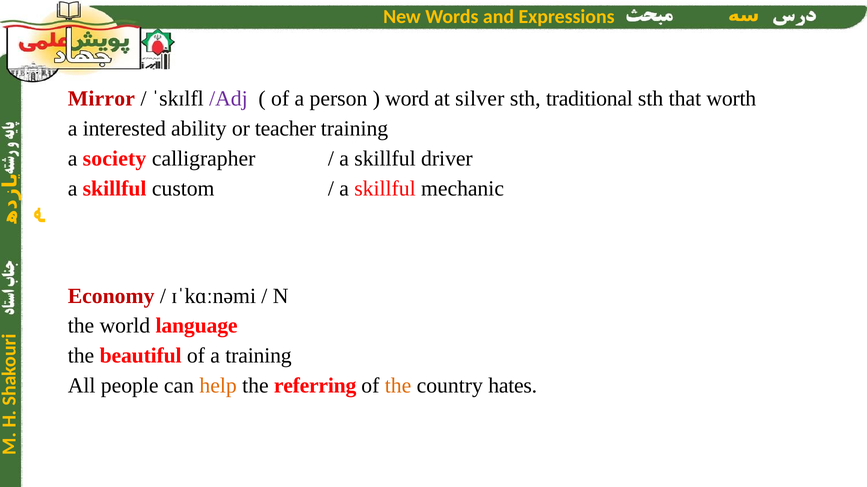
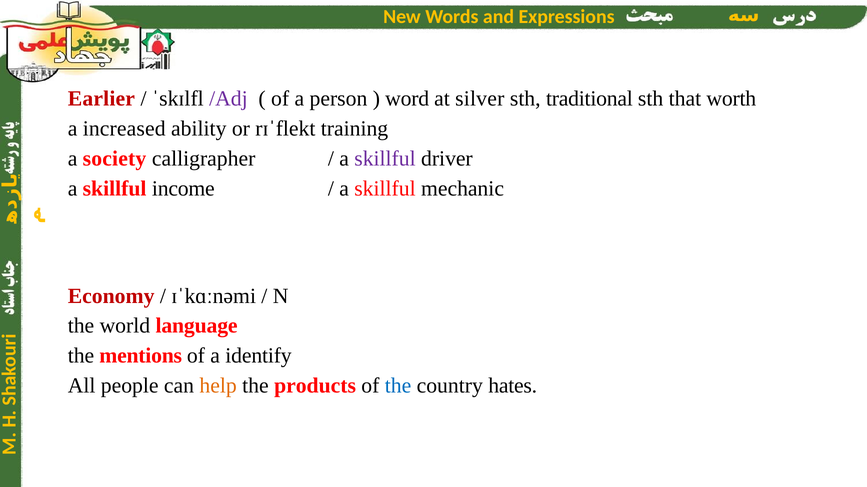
Mirror: Mirror -> Earlier
interested: interested -> increased
teacher: teacher -> rɪˈflekt
skillful at (385, 159) colour: black -> purple
custom: custom -> income
beautiful: beautiful -> mentions
a training: training -> identify
referring: referring -> products
the at (398, 386) colour: orange -> blue
